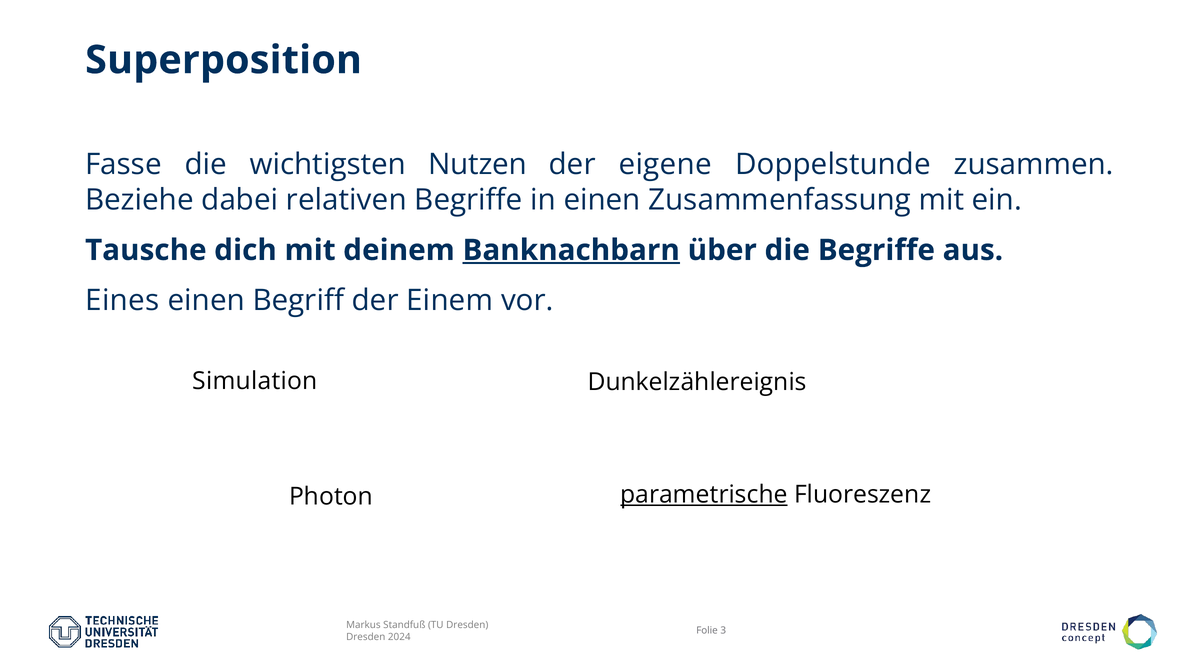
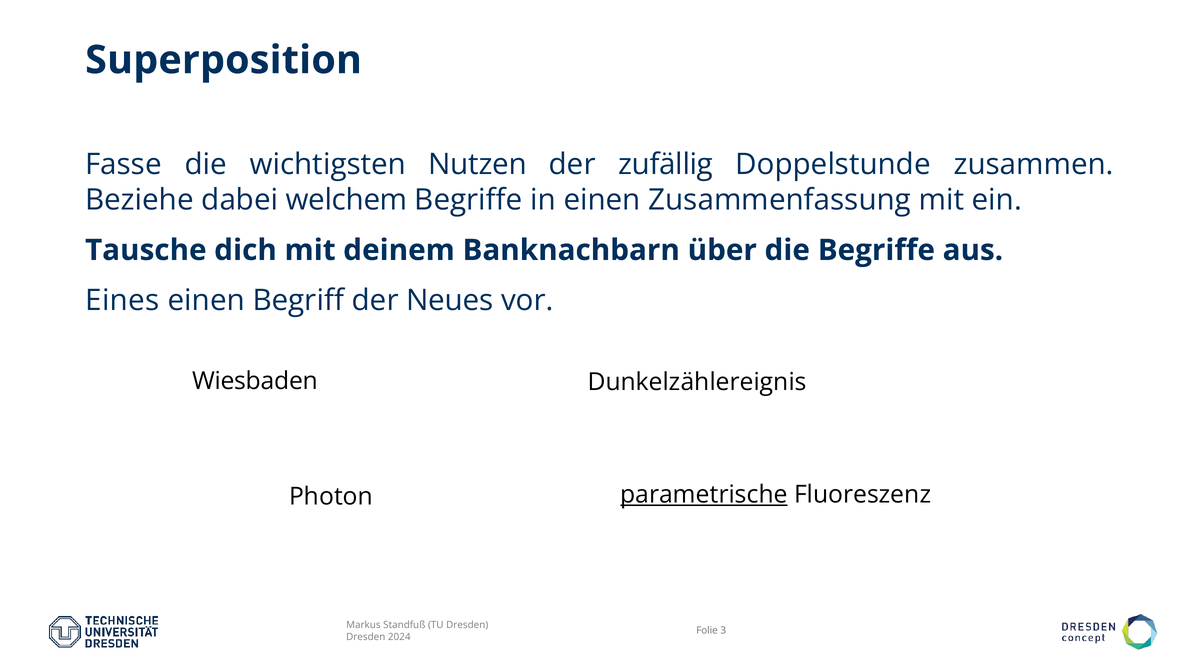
eigene: eigene -> zufällig
relativen: relativen -> welchem
Banknachbarn underline: present -> none
Einem: Einem -> Neues
Simulation: Simulation -> Wiesbaden
